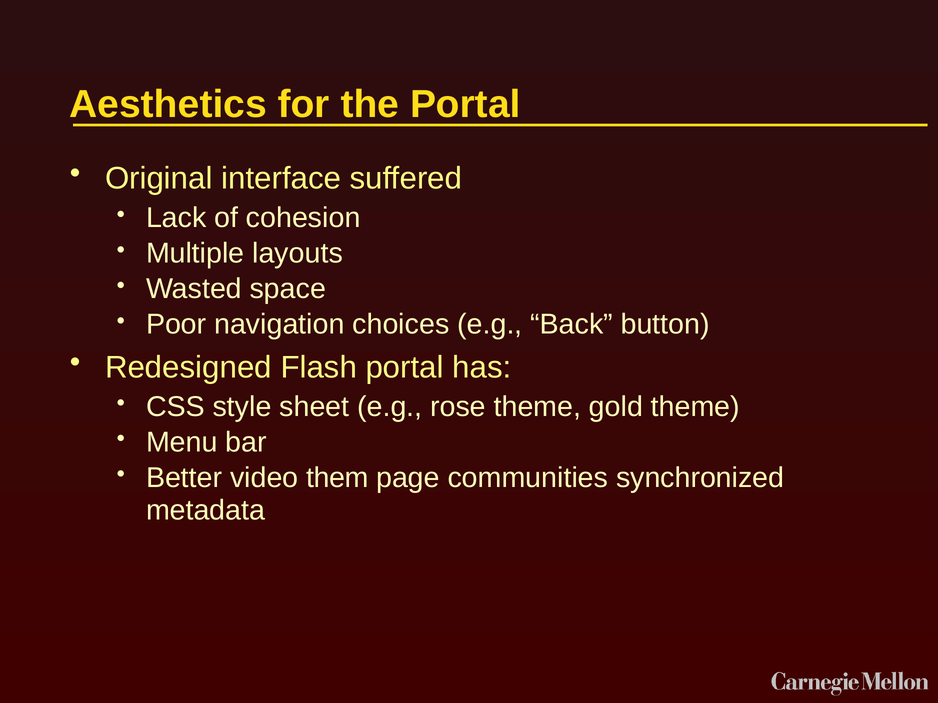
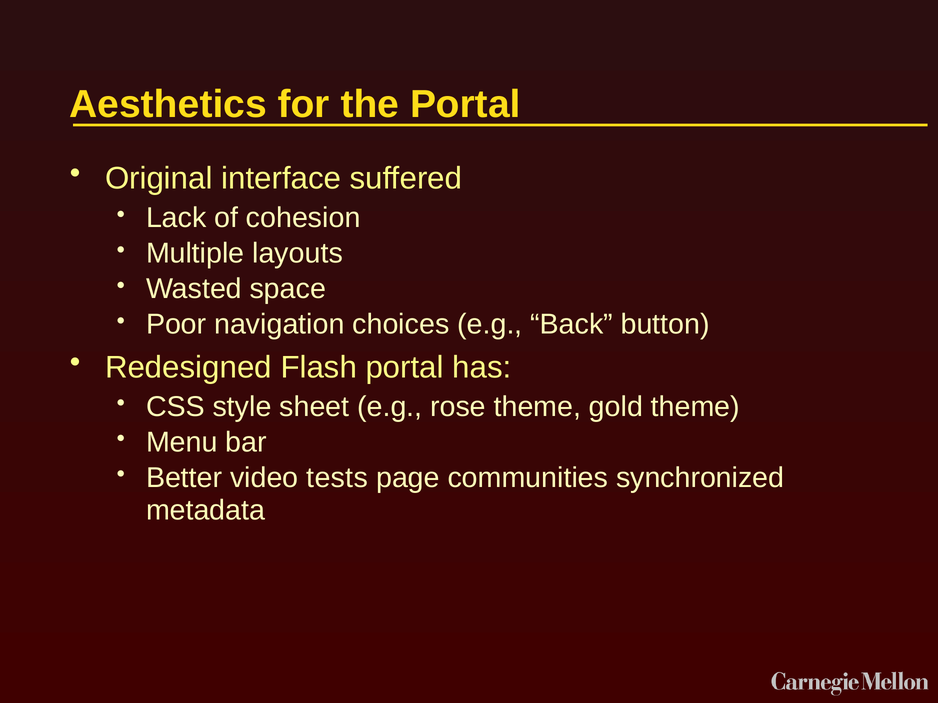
them: them -> tests
